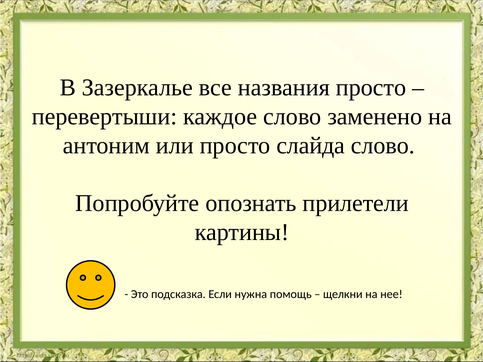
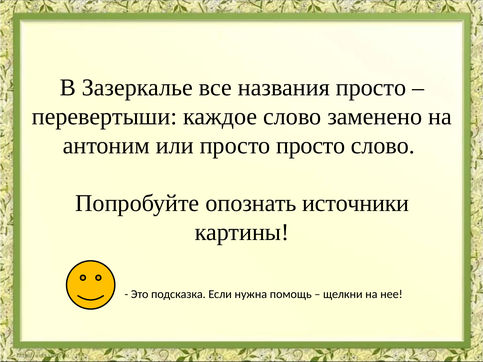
просто слайда: слайда -> просто
прилетели: прилетели -> источники
